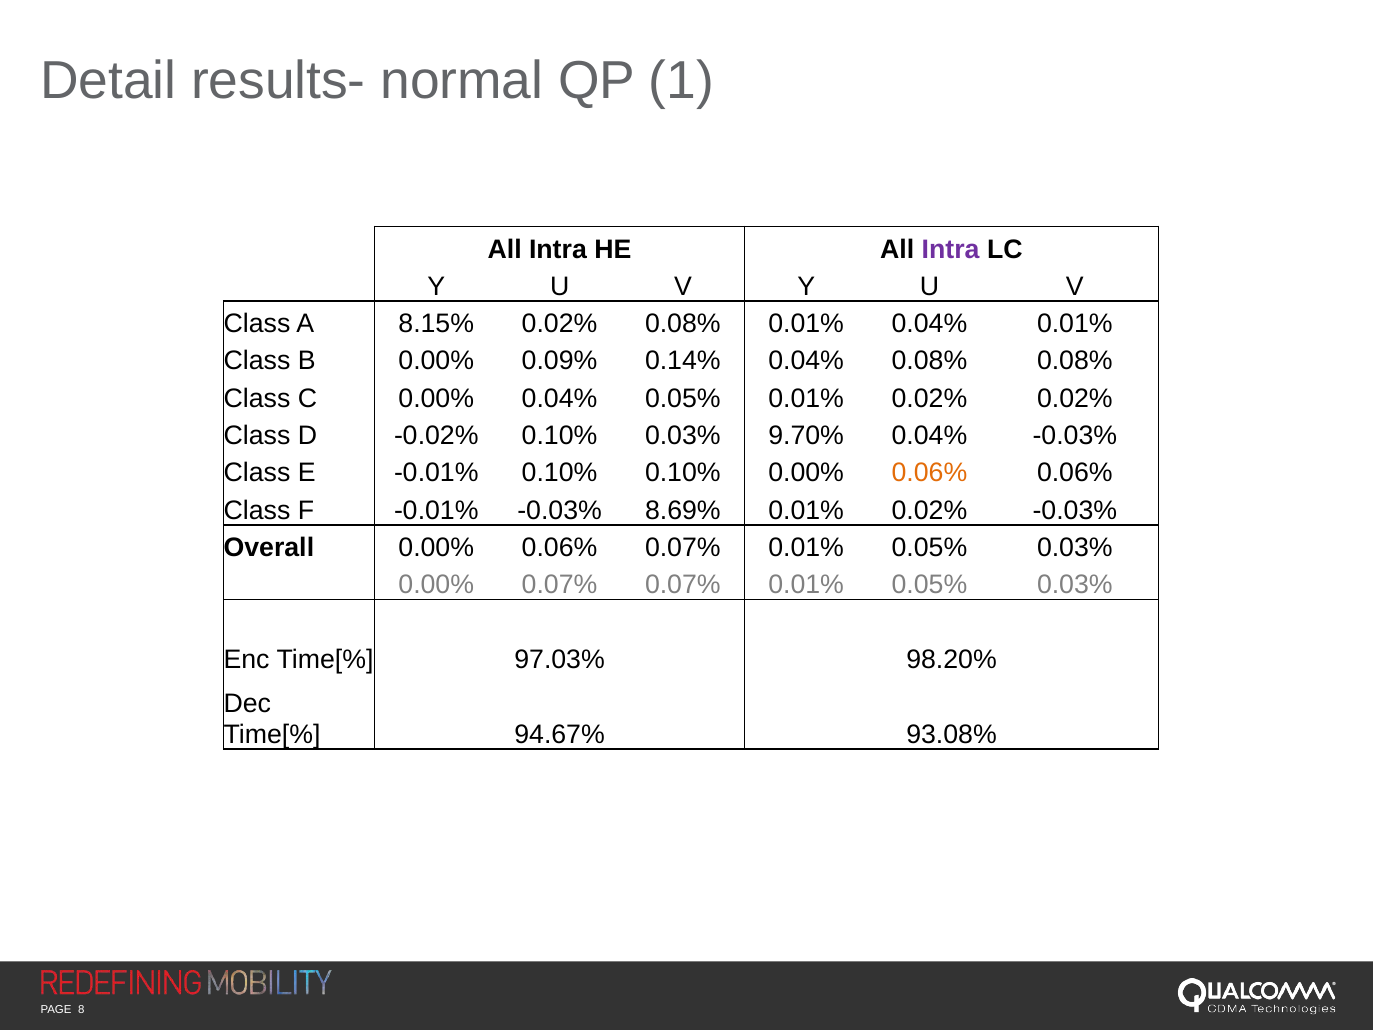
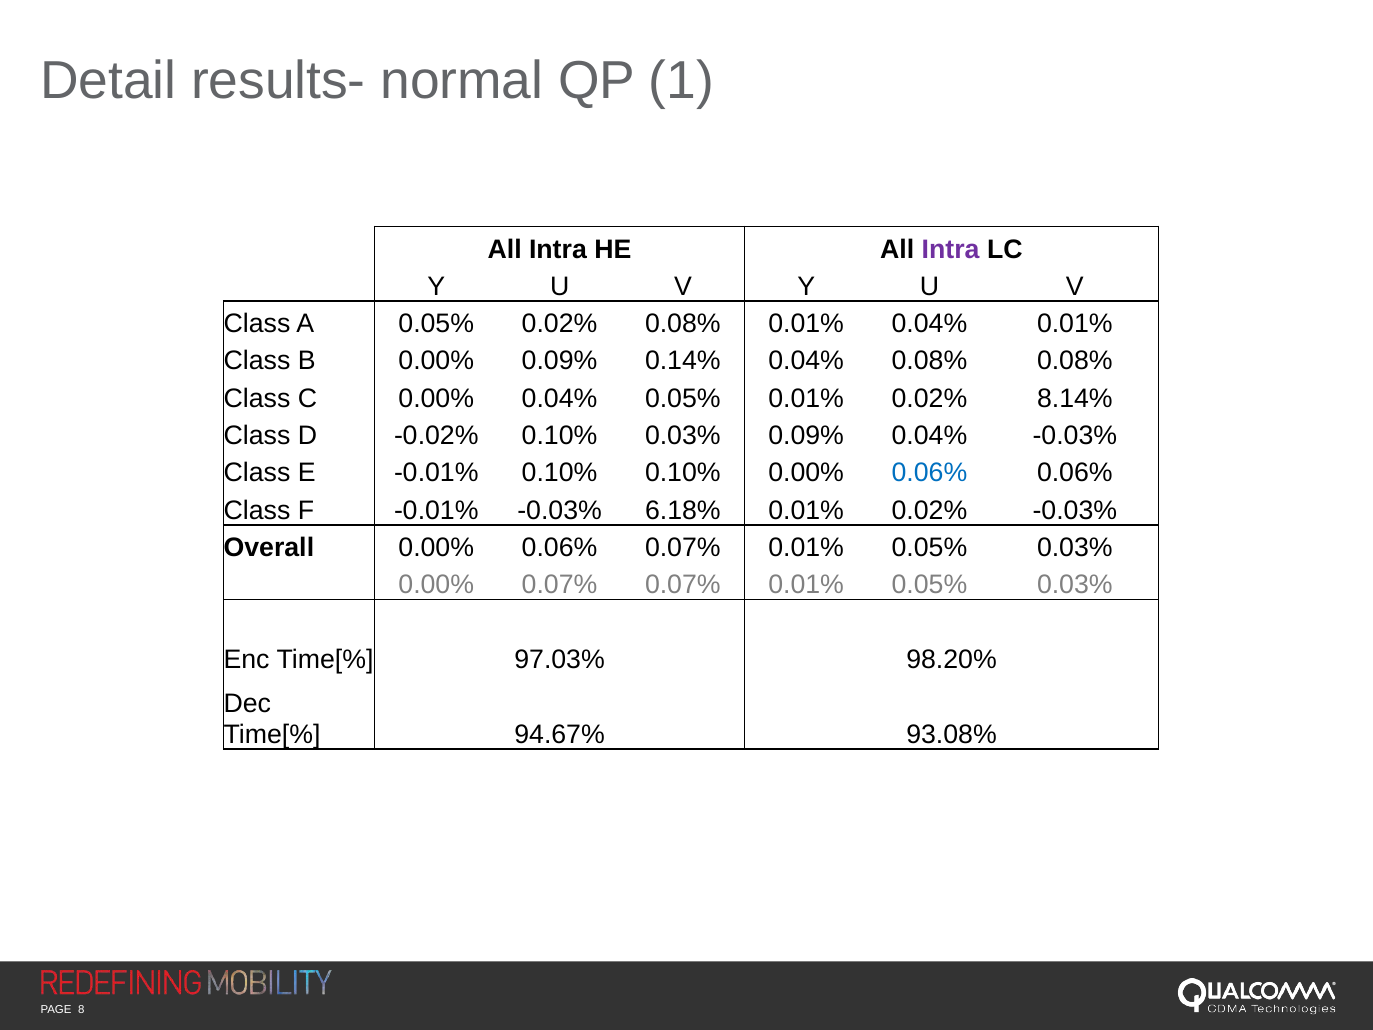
A 8.15%: 8.15% -> 0.05%
0.02% 0.02%: 0.02% -> 8.14%
0.03% 9.70%: 9.70% -> 0.09%
0.06% at (929, 473) colour: orange -> blue
8.69%: 8.69% -> 6.18%
